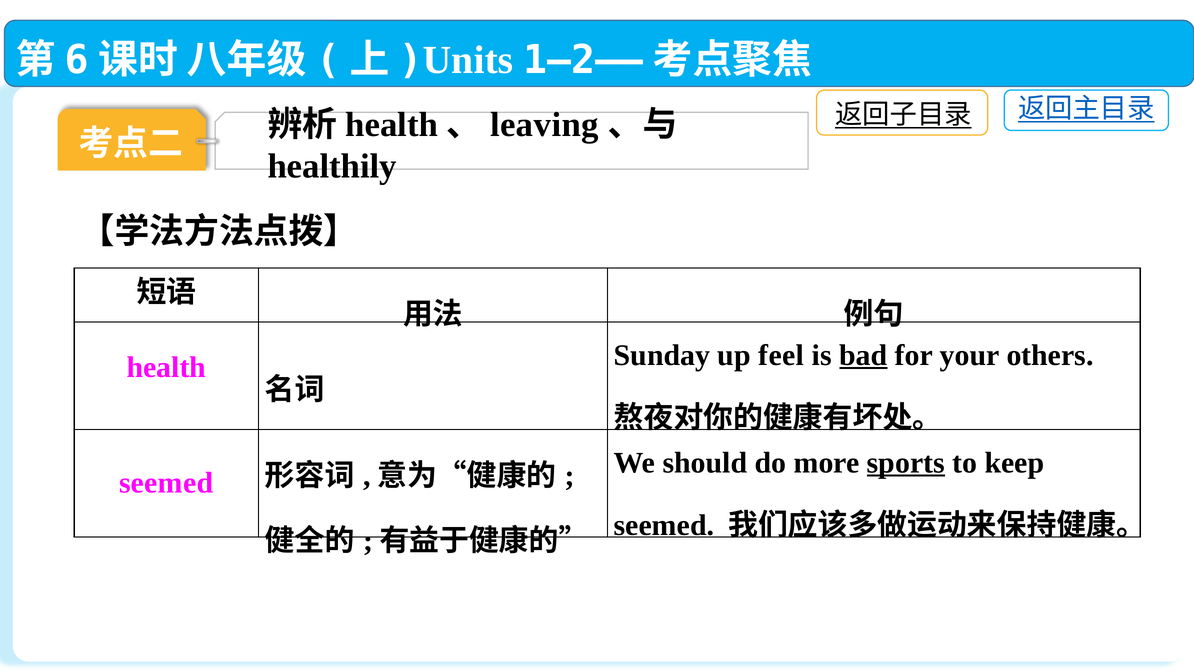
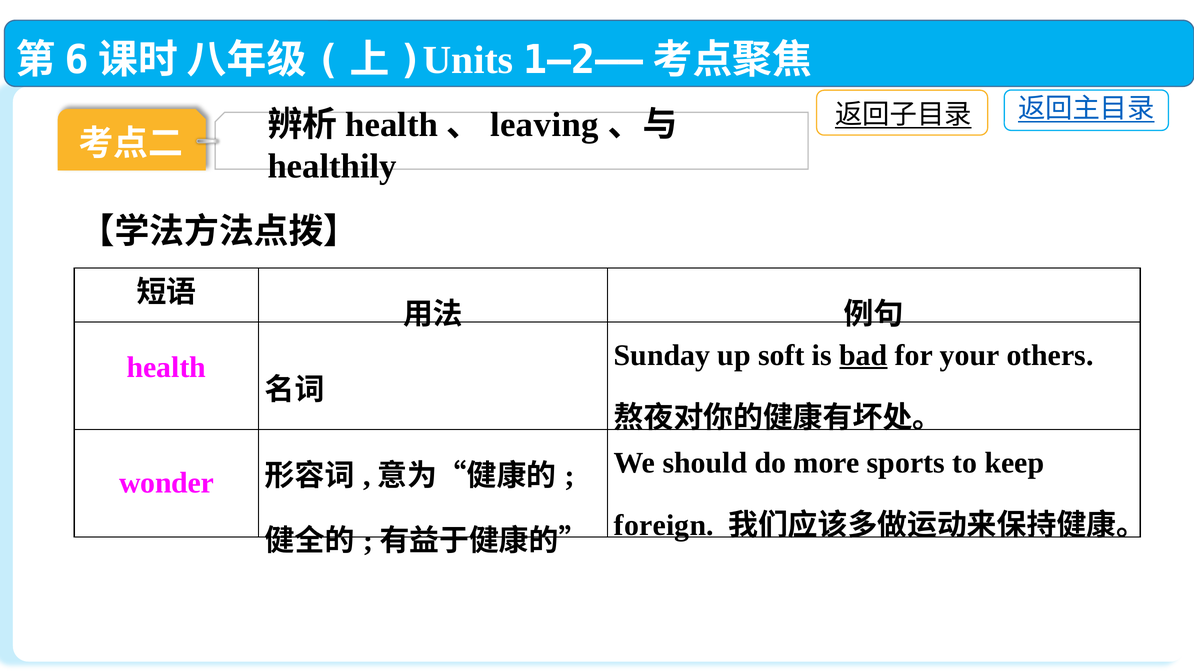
feel: feel -> soft
sports underline: present -> none
seemed at (166, 482): seemed -> wonder
seemed at (664, 525): seemed -> foreign
